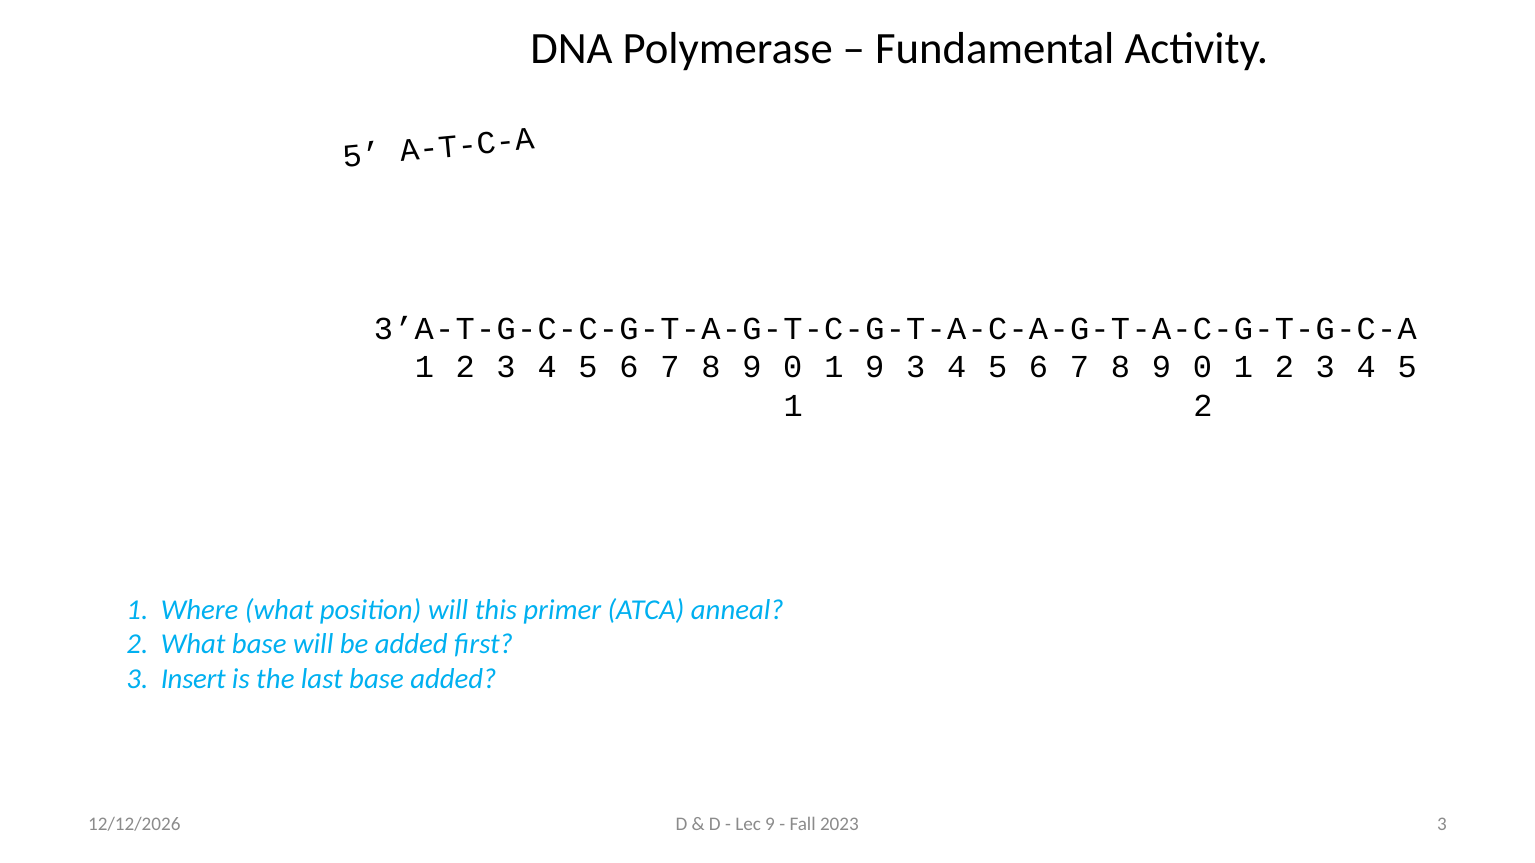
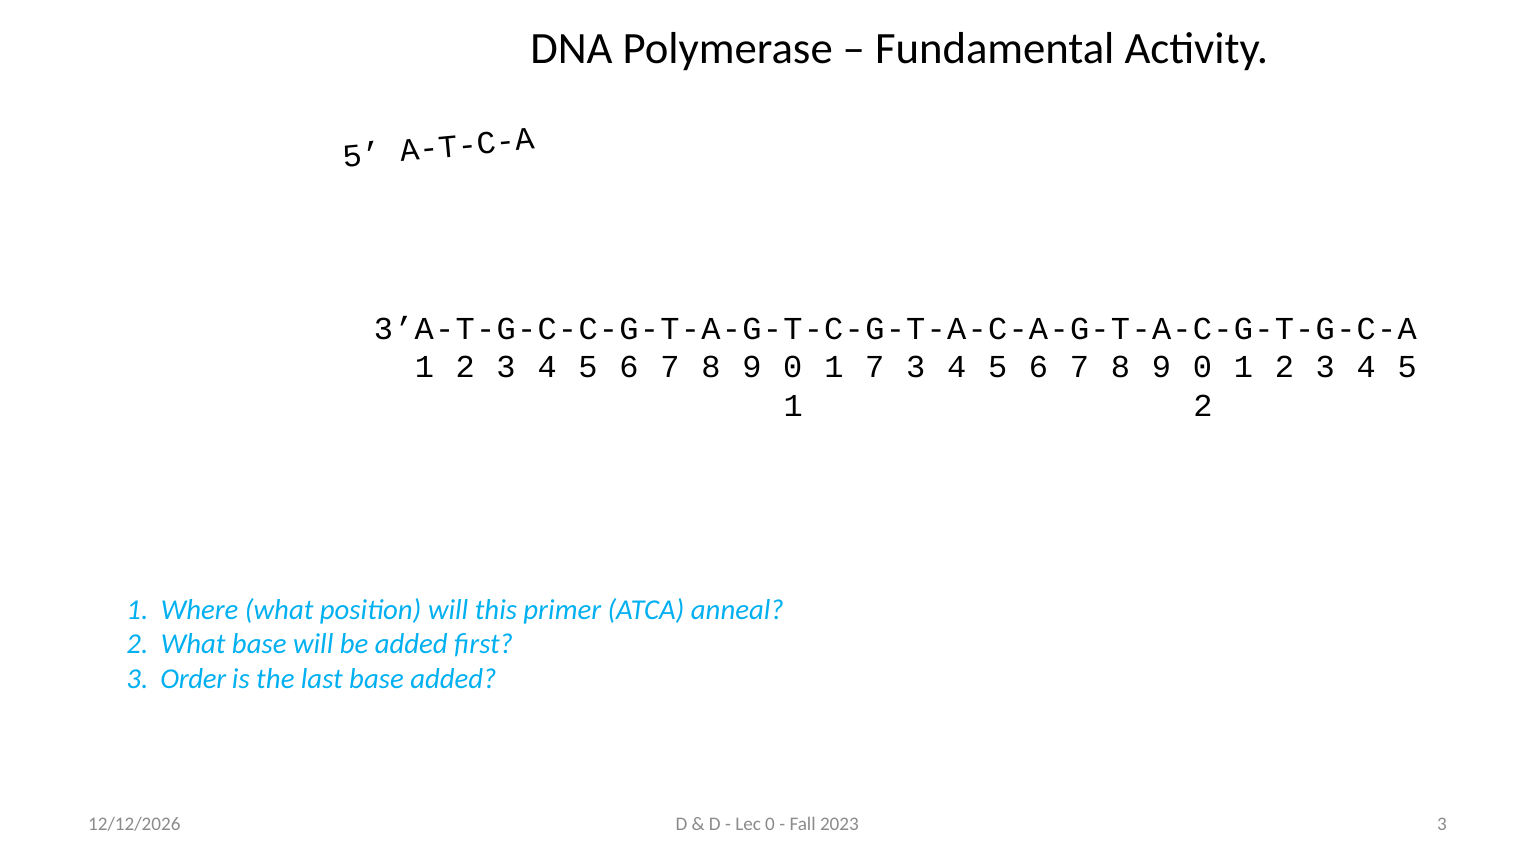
1 9: 9 -> 7
Insert: Insert -> Order
Lec 9: 9 -> 0
